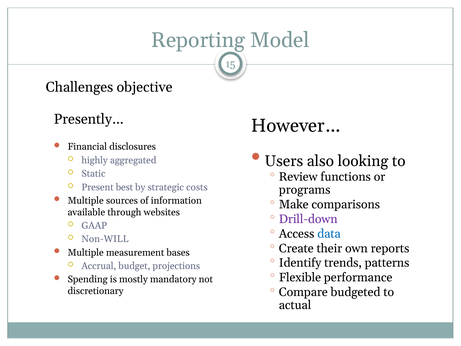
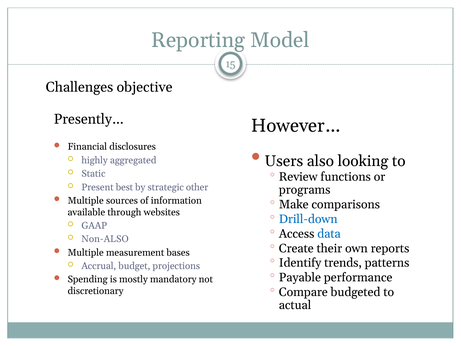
costs: costs -> other
Drill-down colour: purple -> blue
Non-WILL: Non-WILL -> Non-ALSO
Flexible: Flexible -> Payable
